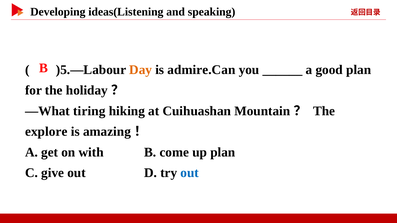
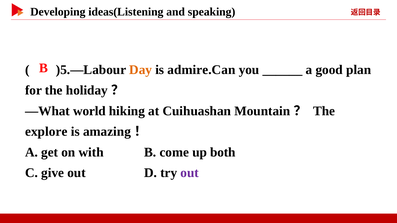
tiring: tiring -> world
up plan: plan -> both
out at (190, 173) colour: blue -> purple
